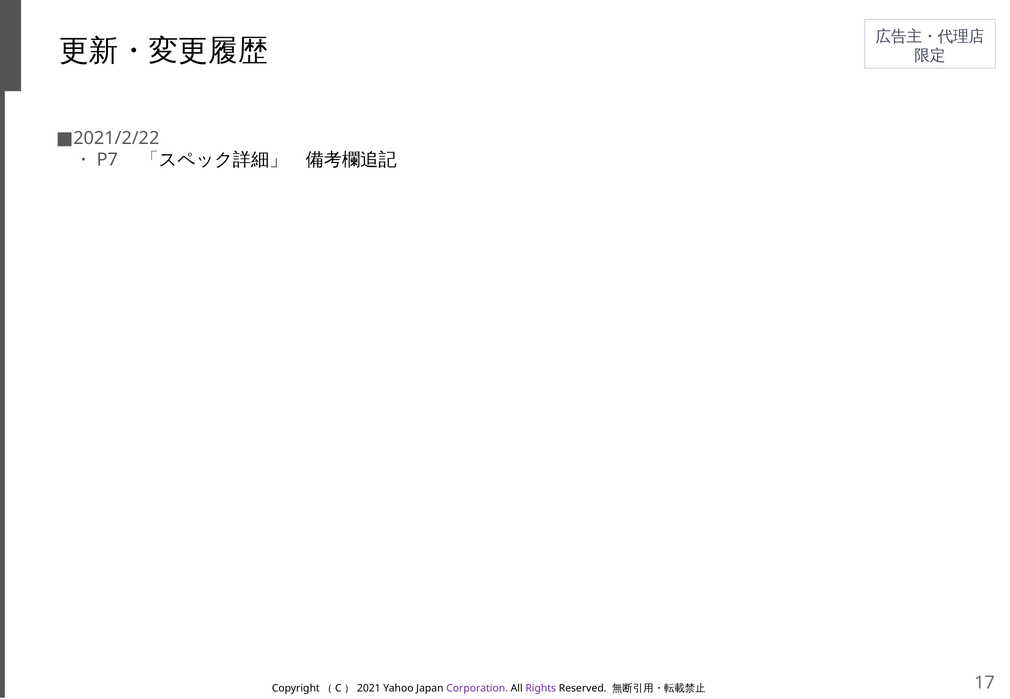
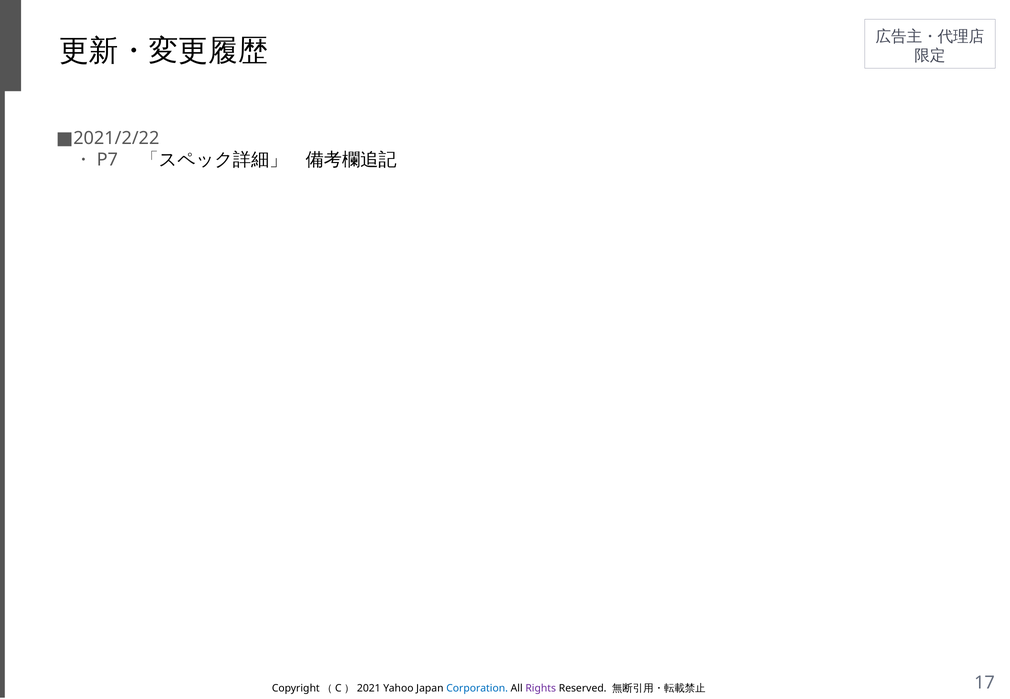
Corporation colour: purple -> blue
